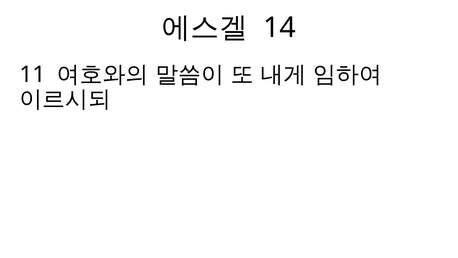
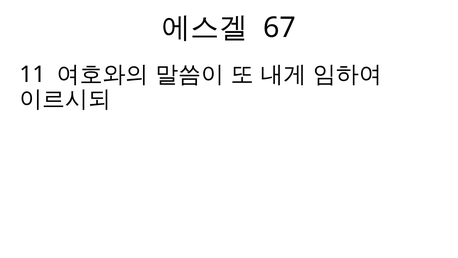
14: 14 -> 67
